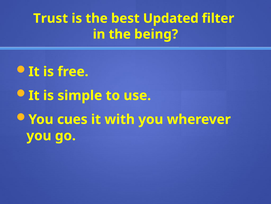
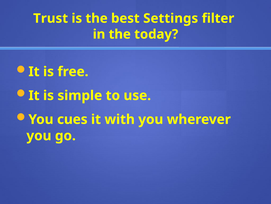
Updated: Updated -> Settings
being: being -> today
